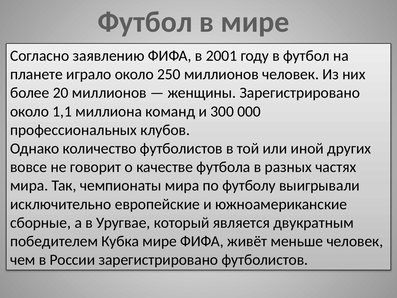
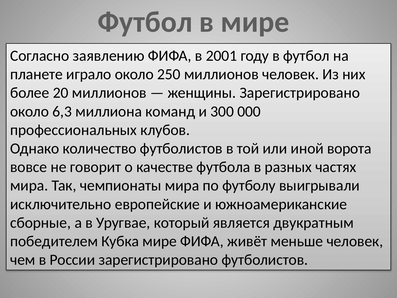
1,1: 1,1 -> 6,3
других: других -> ворота
